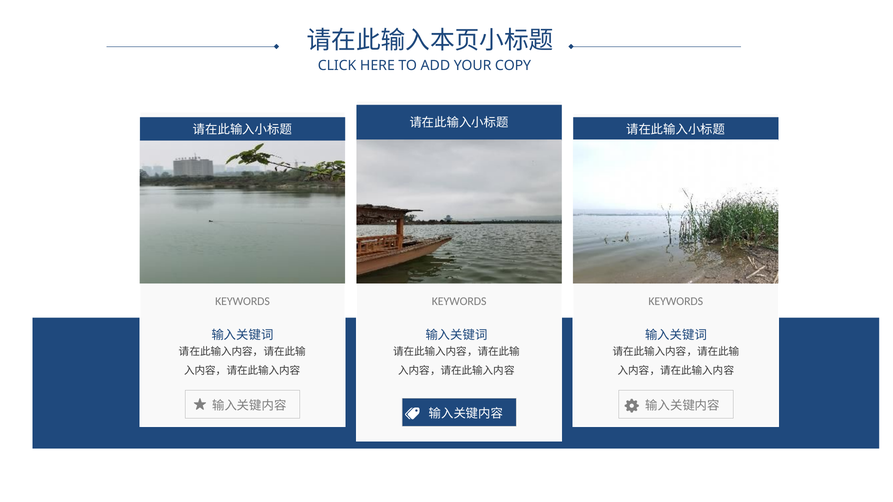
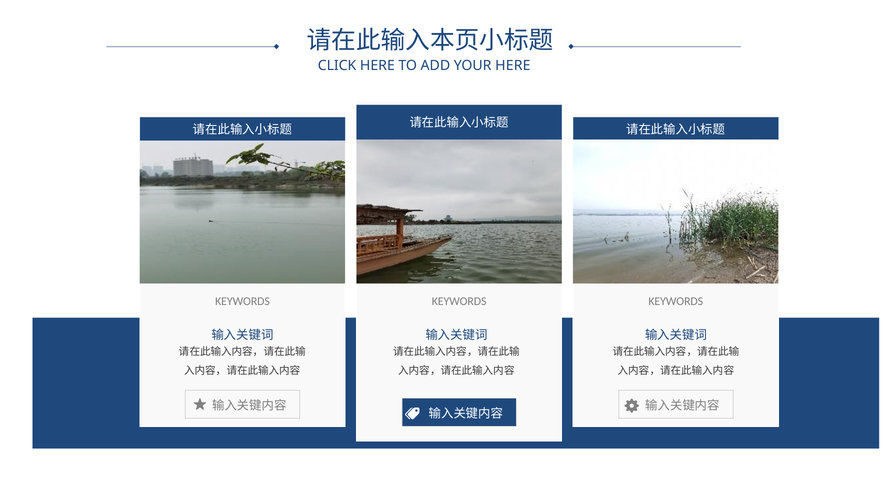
YOUR COPY: COPY -> HERE
